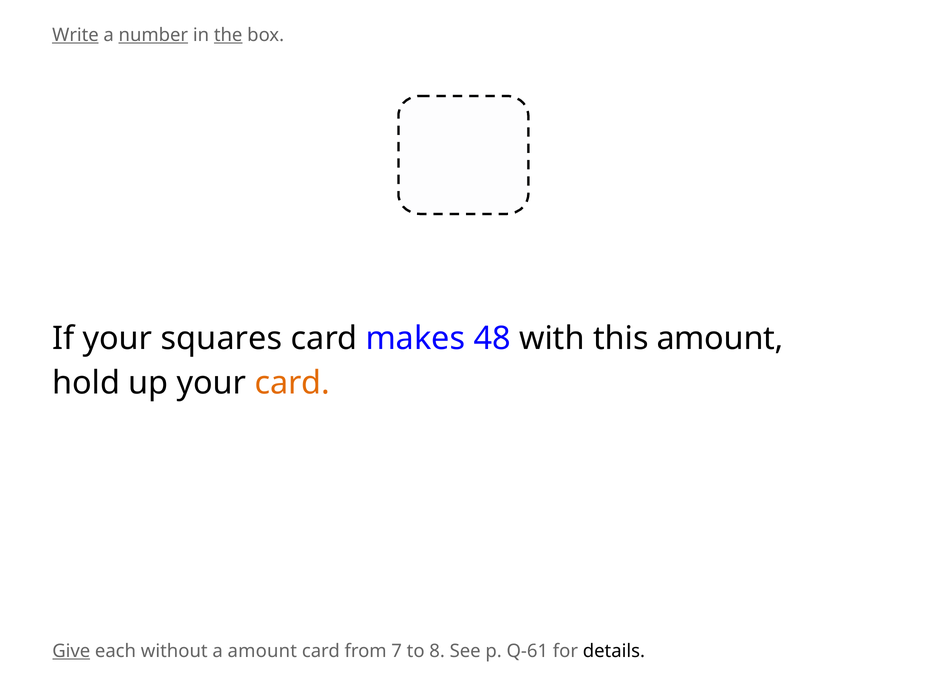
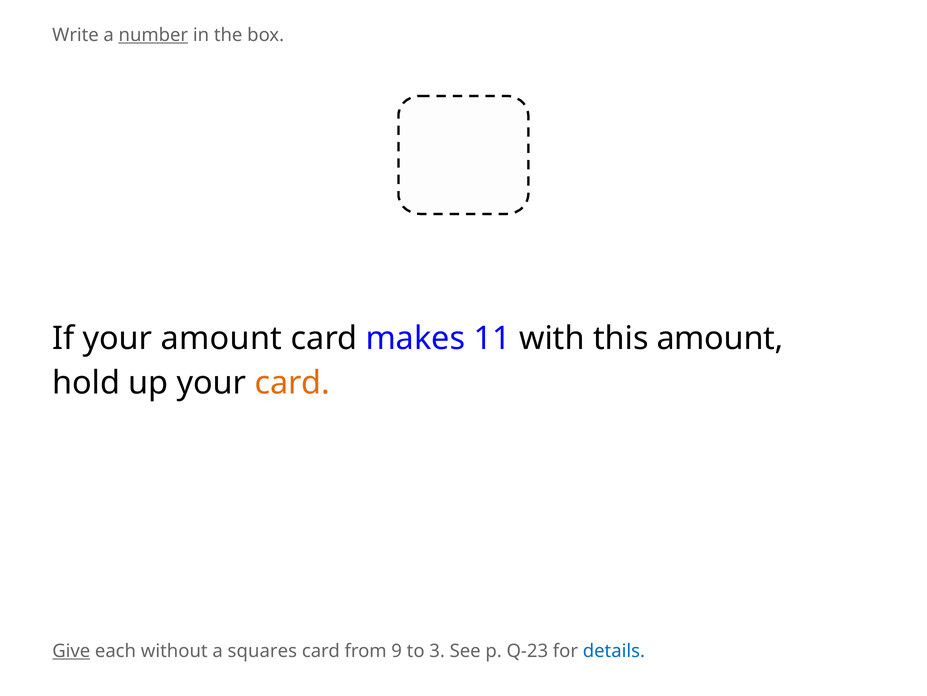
Write underline: present -> none
the underline: present -> none
your squares: squares -> amount
48: 48 -> 11
a amount: amount -> squares
7: 7 -> 9
8: 8 -> 3
Q-61: Q-61 -> Q-23
details colour: black -> blue
